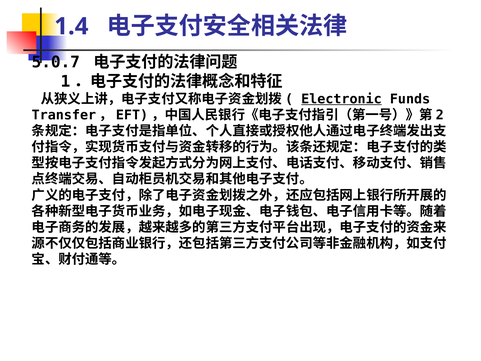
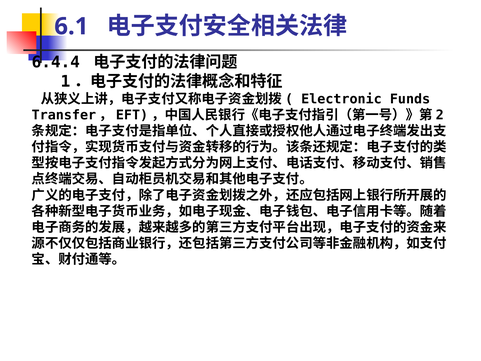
1.4: 1.4 -> 6.1
5.0.7: 5.0.7 -> 6.4.4
Electronic underline: present -> none
